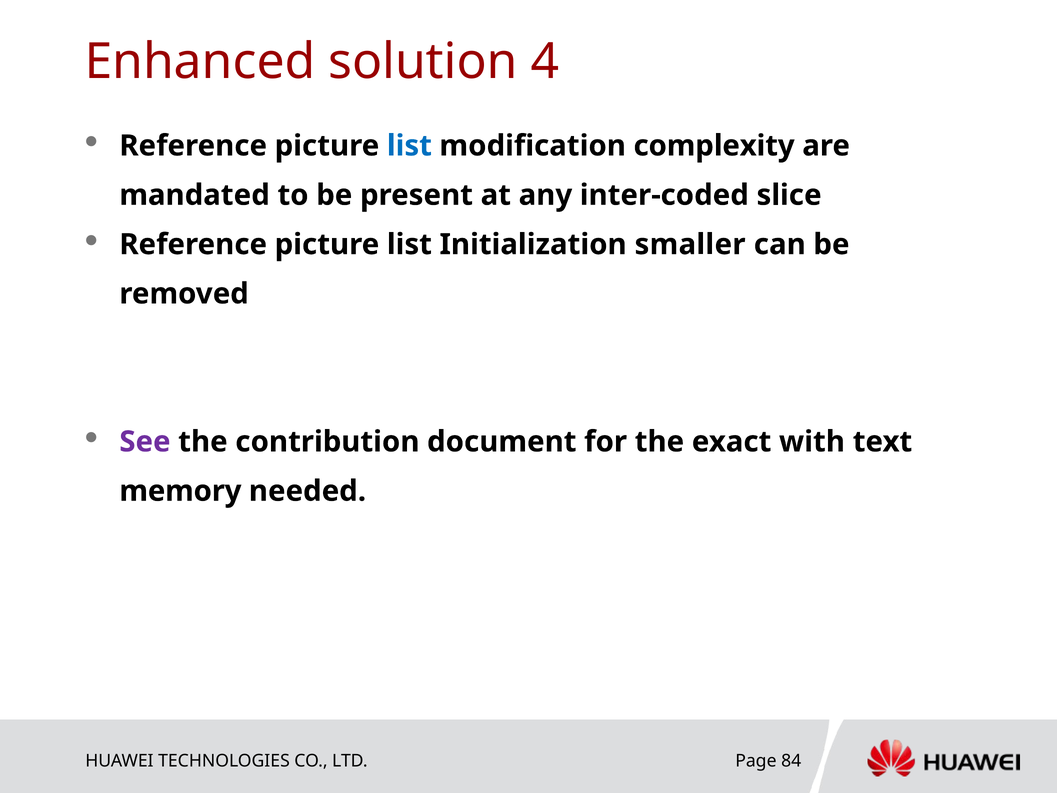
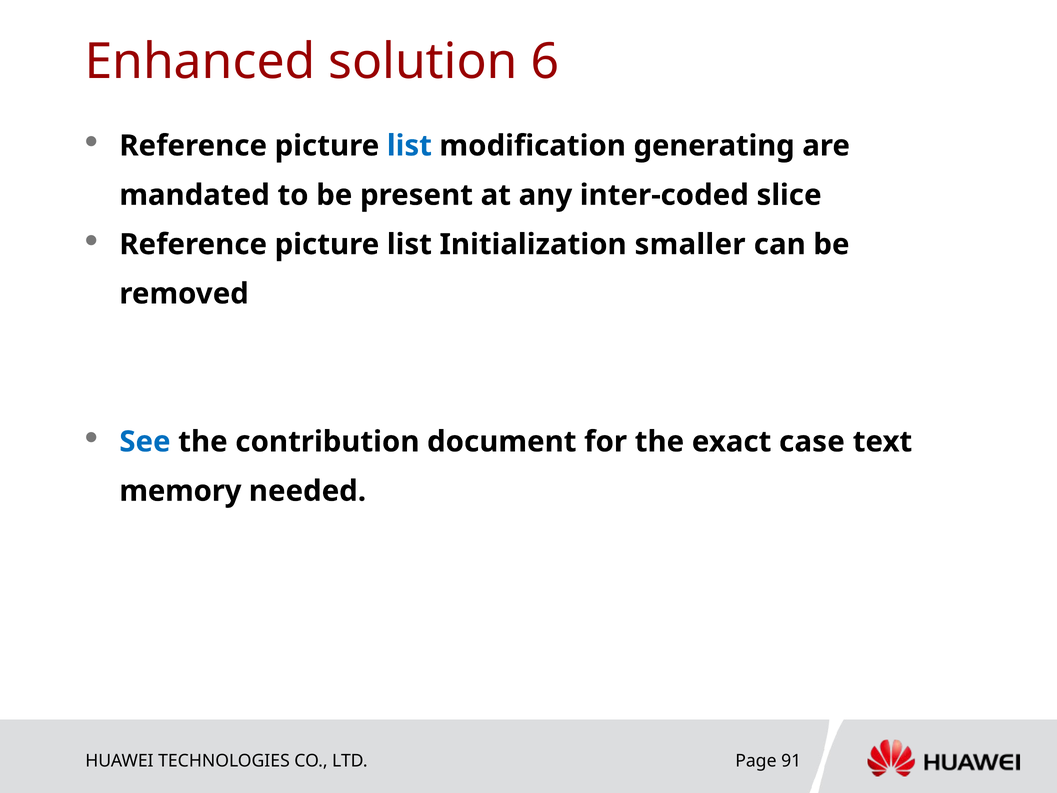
4: 4 -> 6
complexity: complexity -> generating
See colour: purple -> blue
with: with -> case
84: 84 -> 91
